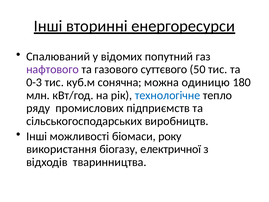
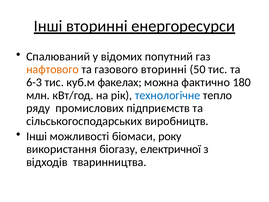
нафтового colour: purple -> orange
газового суттєвого: суттєвого -> вторинні
0-3: 0-3 -> 6-3
сонячна: сонячна -> факелах
одиницю: одиницю -> фактично
